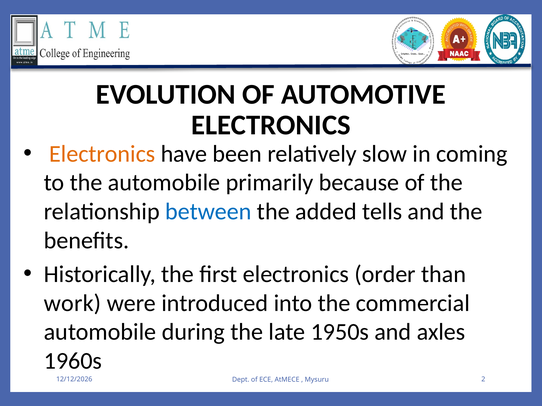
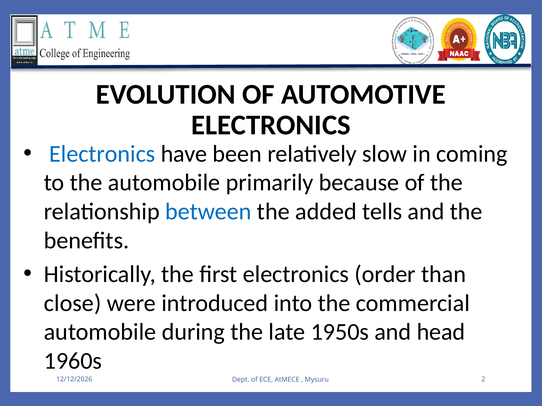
Electronics at (102, 154) colour: orange -> blue
work: work -> close
axles: axles -> head
